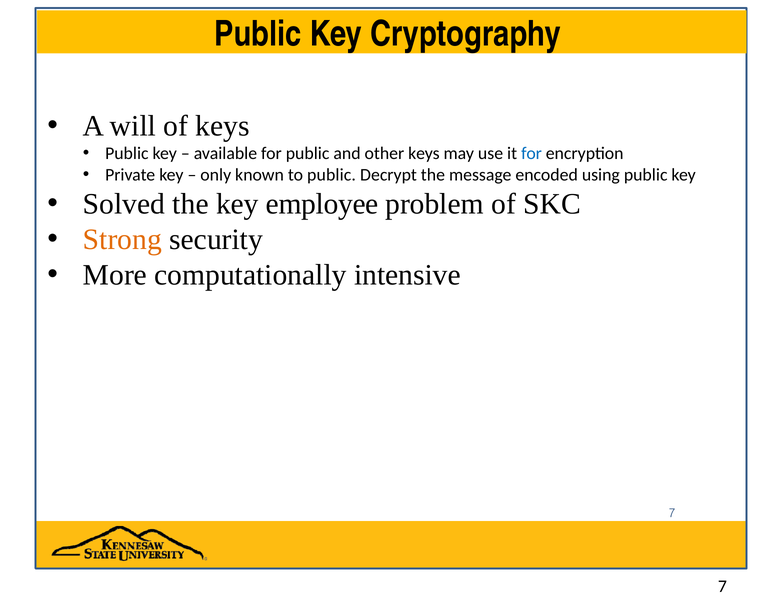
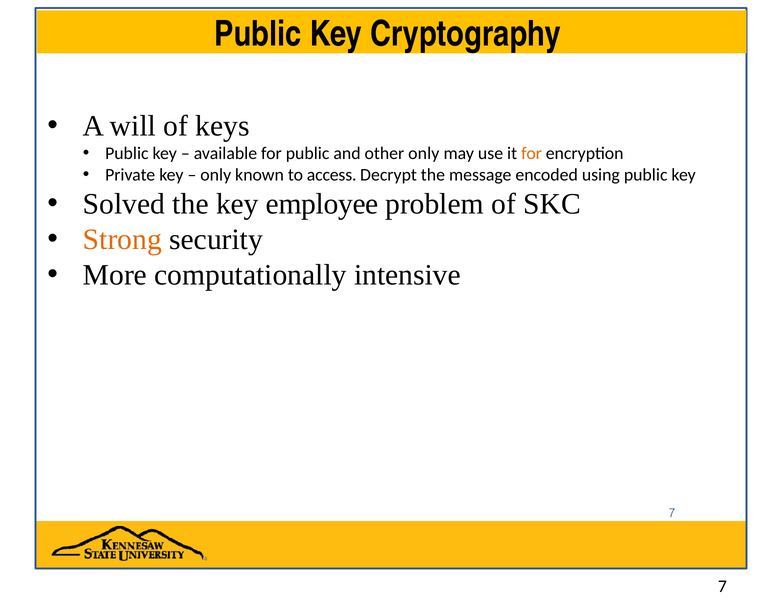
other keys: keys -> only
for at (532, 154) colour: blue -> orange
to public: public -> access
